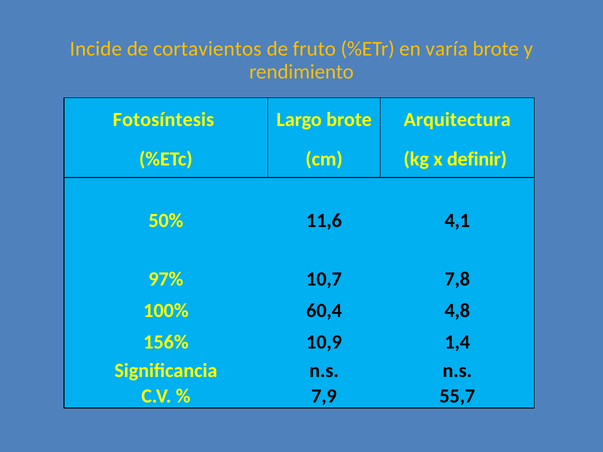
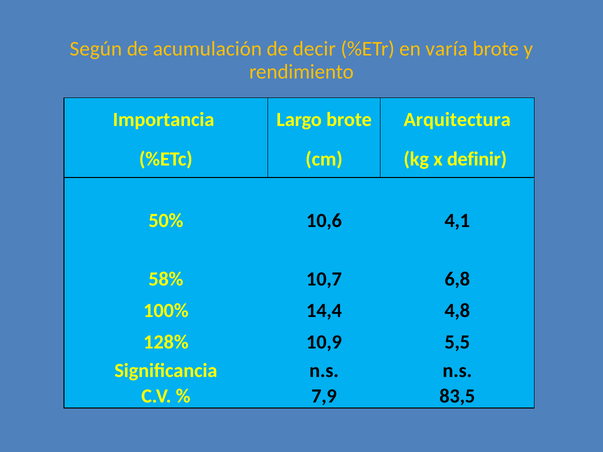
Incide: Incide -> Según
cortavientos: cortavientos -> acumulación
fruto: fruto -> decir
Fotosíntesis: Fotosíntesis -> Importancia
11,6: 11,6 -> 10,6
97%: 97% -> 58%
7,8: 7,8 -> 6,8
60,4: 60,4 -> 14,4
156%: 156% -> 128%
1,4: 1,4 -> 5,5
55,7: 55,7 -> 83,5
